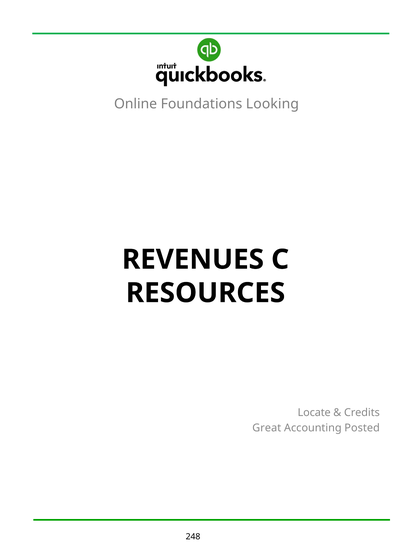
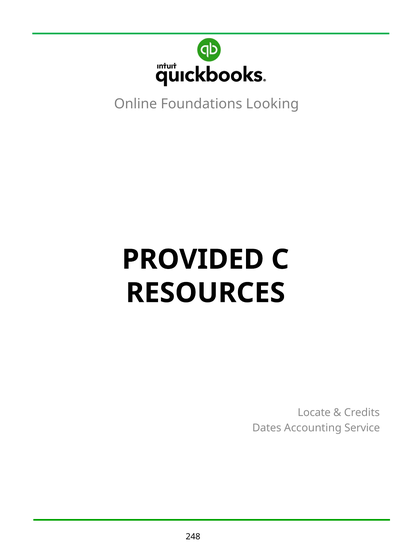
REVENUES: REVENUES -> PROVIDED
Great: Great -> Dates
Posted: Posted -> Service
